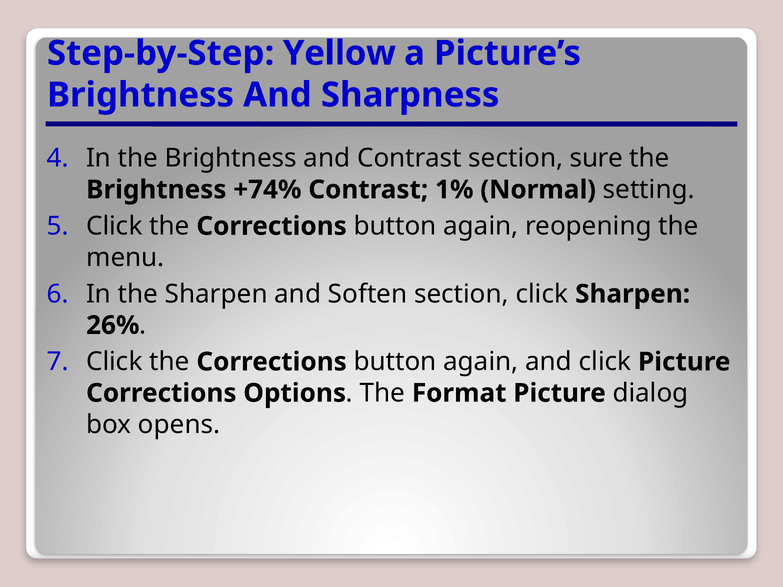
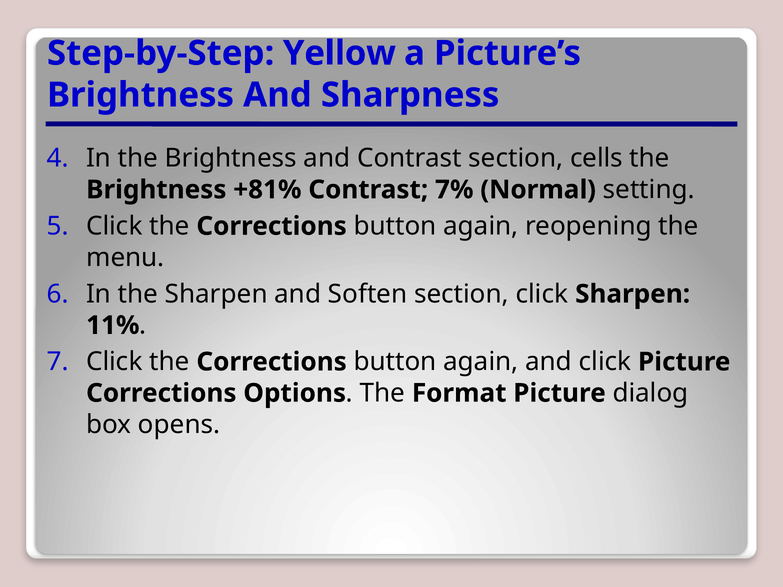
sure: sure -> cells
+74%: +74% -> +81%
1%: 1% -> 7%
26%: 26% -> 11%
